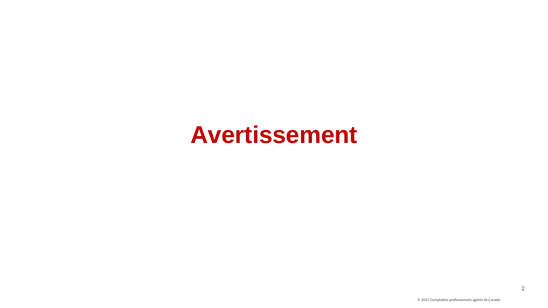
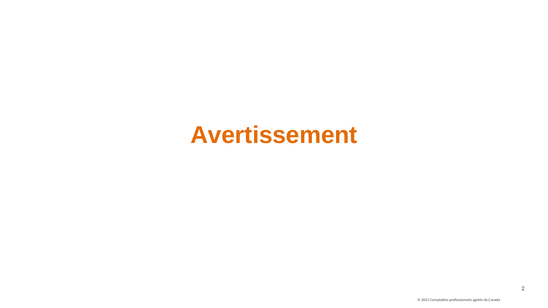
Avertissement colour: red -> orange
